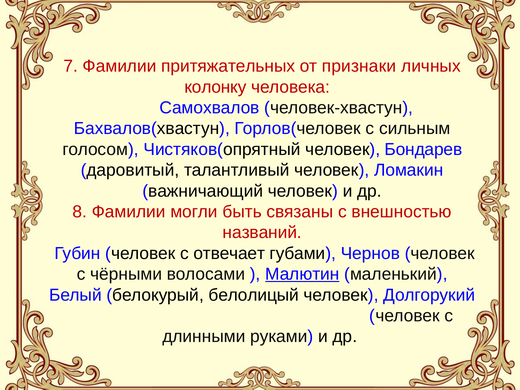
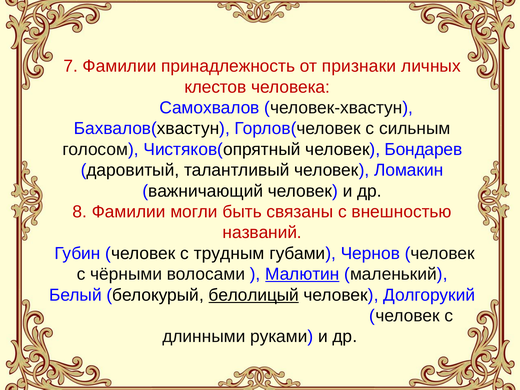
притяжательных: притяжательных -> принадлежность
колонку: колонку -> клестов
отвечает: отвечает -> трудным
белолицый underline: none -> present
